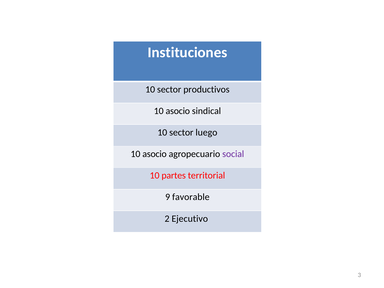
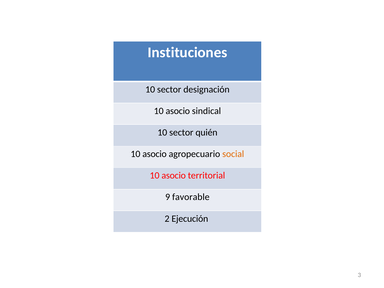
productivos: productivos -> designación
luego: luego -> quién
social colour: purple -> orange
partes at (174, 176): partes -> asocio
Ejecutivo: Ejecutivo -> Ejecución
